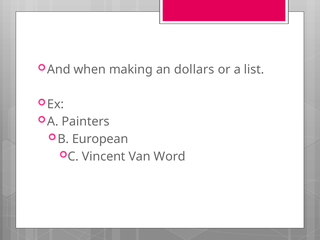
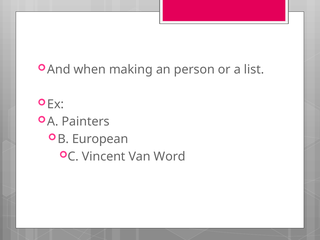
dollars: dollars -> person
